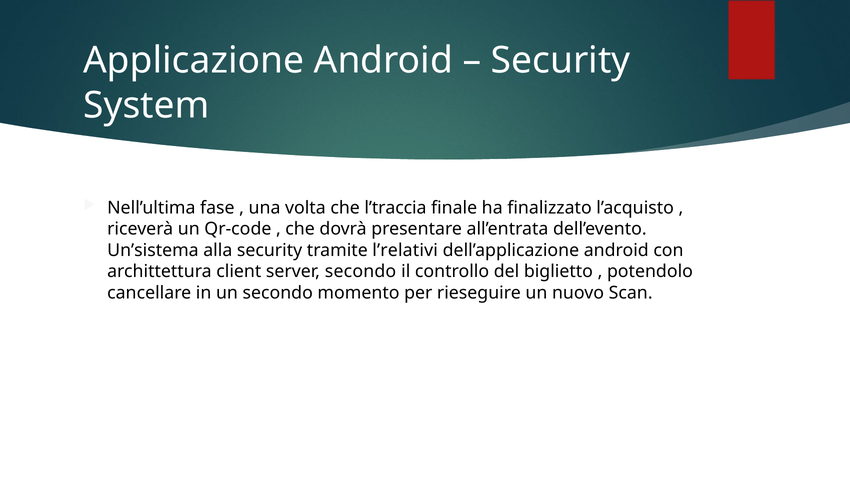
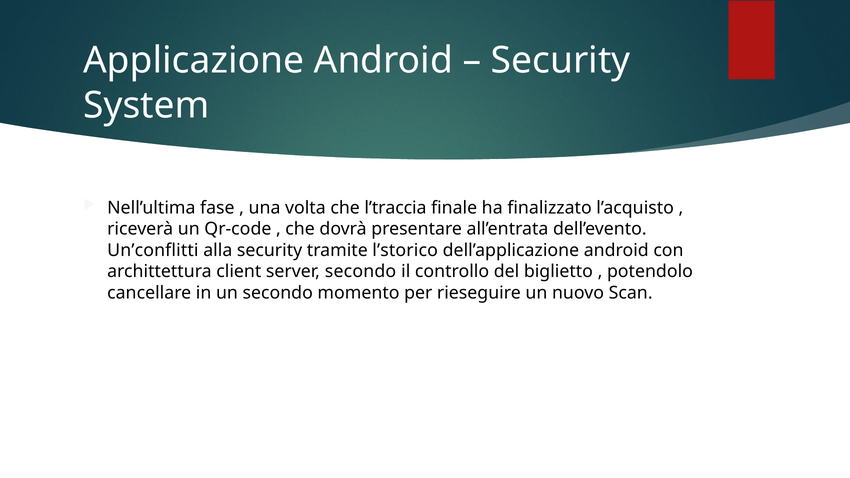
Un’sistema: Un’sistema -> Un’conflitti
l’relativi: l’relativi -> l’storico
